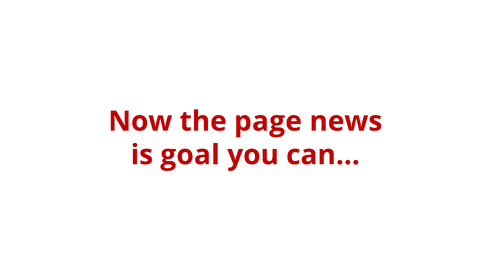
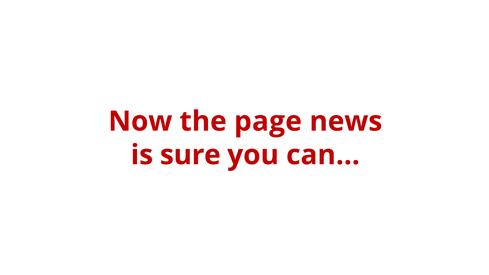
goal: goal -> sure
